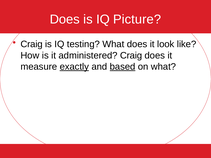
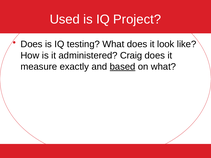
Does at (65, 19): Does -> Used
Picture: Picture -> Project
Craig at (32, 44): Craig -> Does
exactly underline: present -> none
